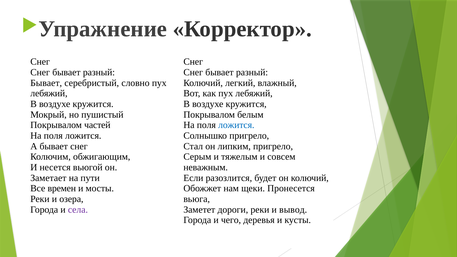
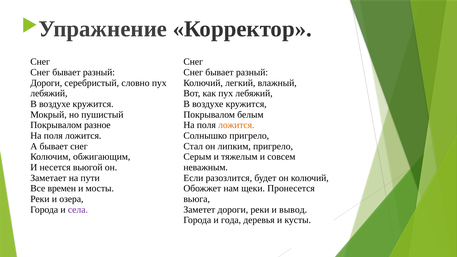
Бывает at (46, 83): Бывает -> Дороги
частей: частей -> разное
ложится at (236, 125) colour: blue -> orange
чего: чего -> года
